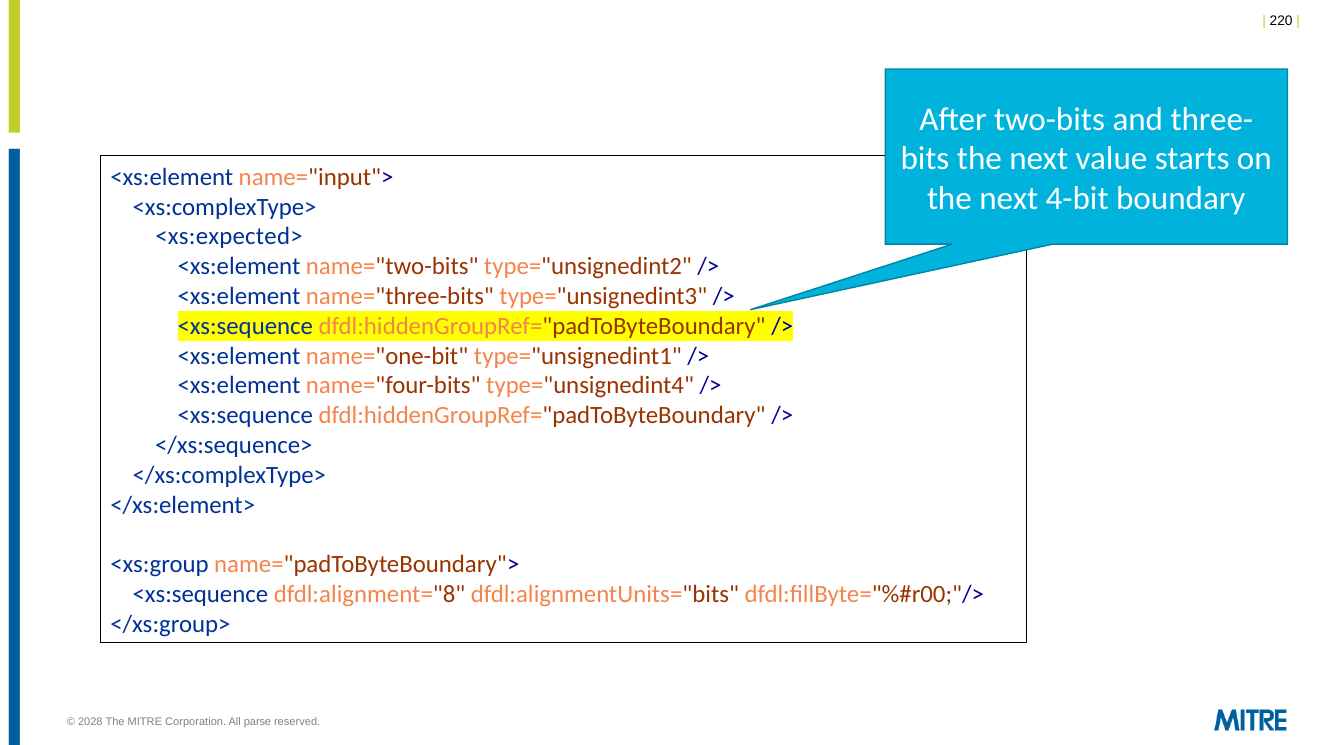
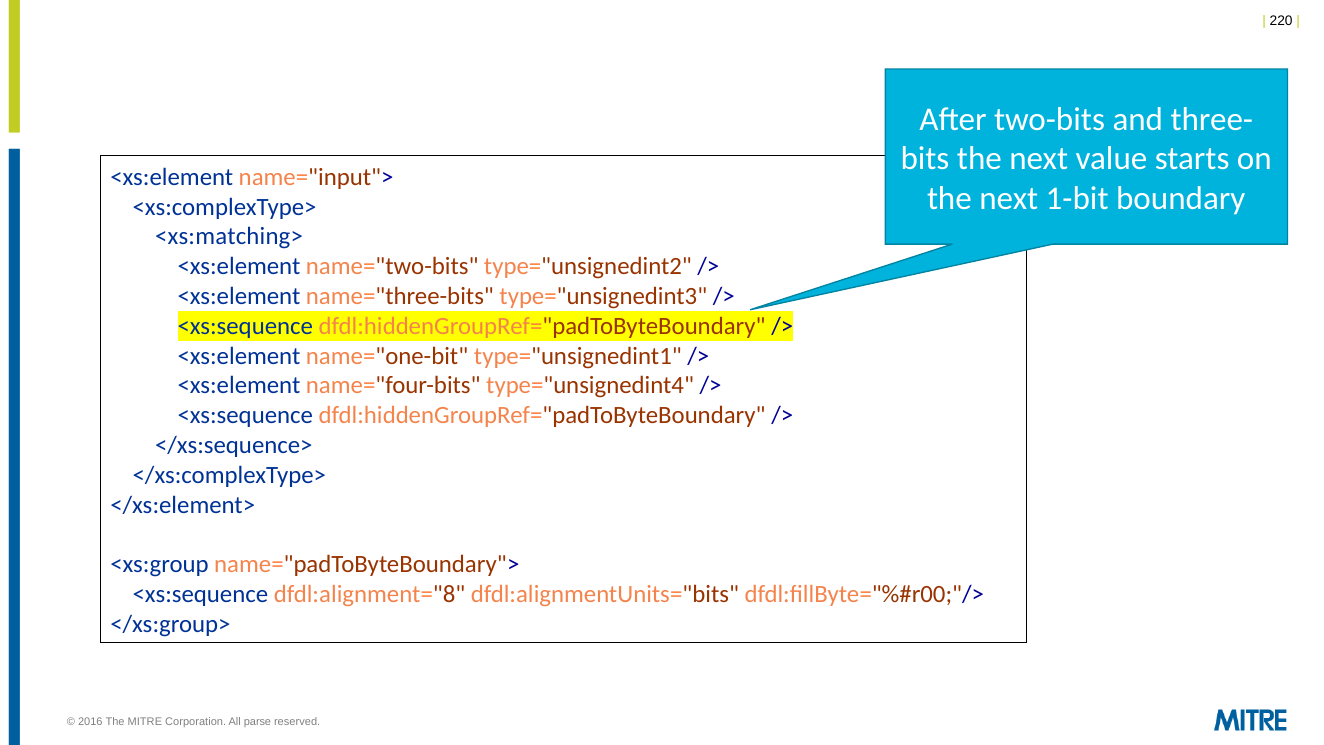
4-bit: 4-bit -> 1-bit
<xs:expected>: <xs:expected> -> <xs:matching>
2028: 2028 -> 2016
